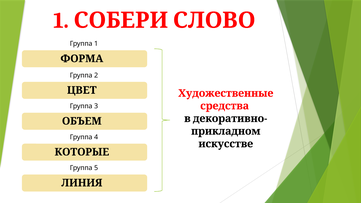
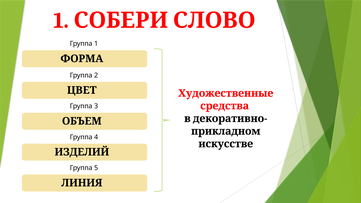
КОТОРЫЕ: КОТОРЫЕ -> ИЗДЕЛИЙ
